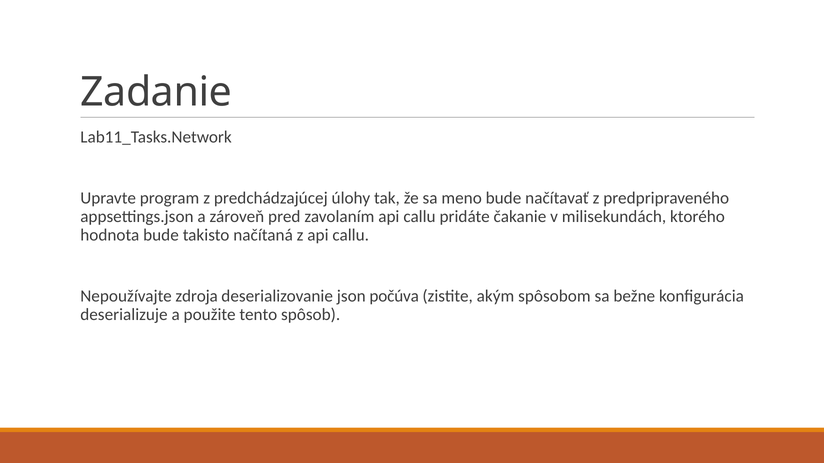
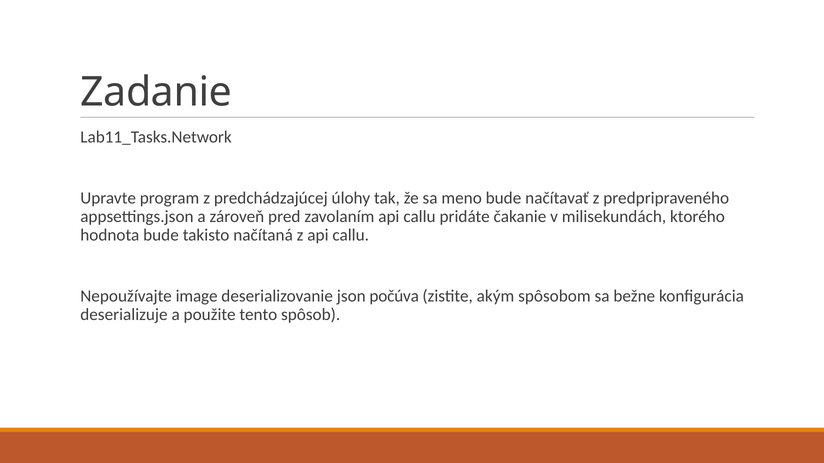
zdroja: zdroja -> image
